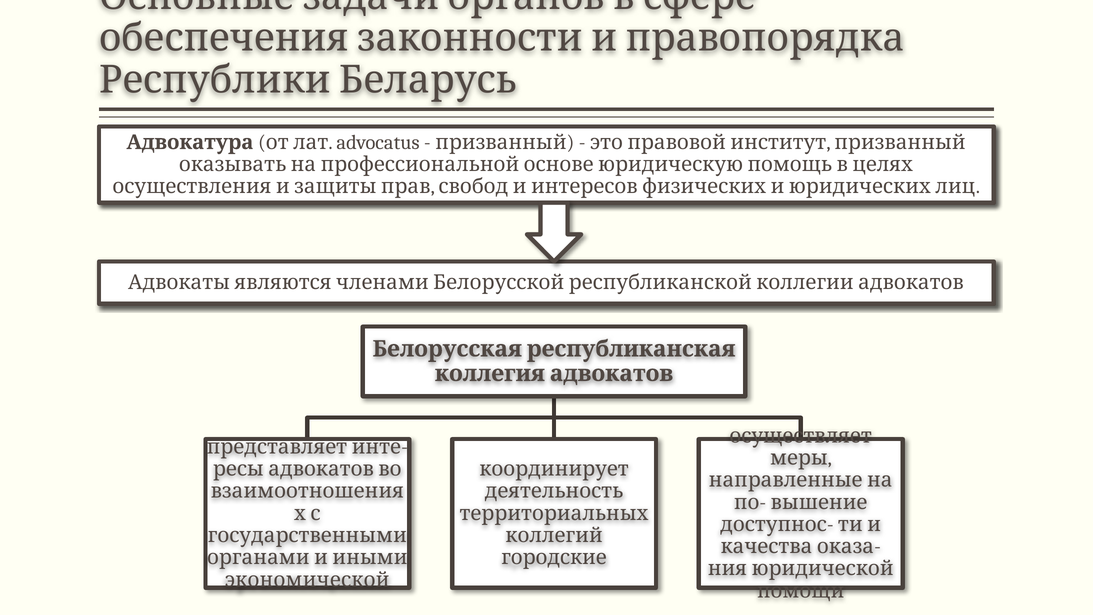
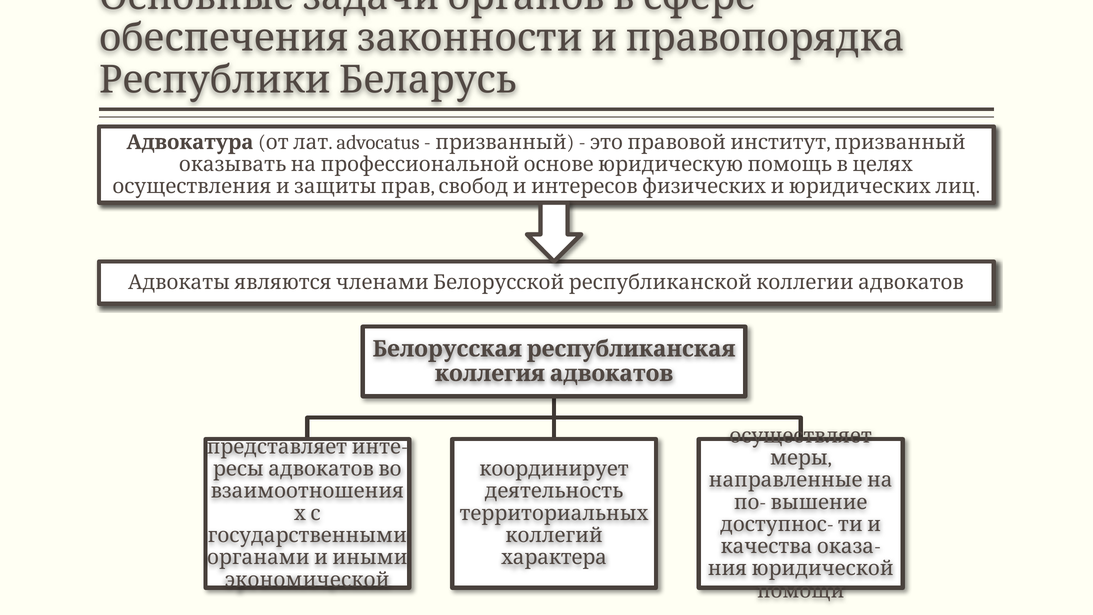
городские: городские -> характера
